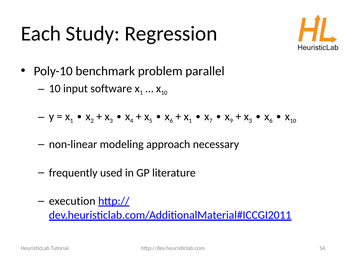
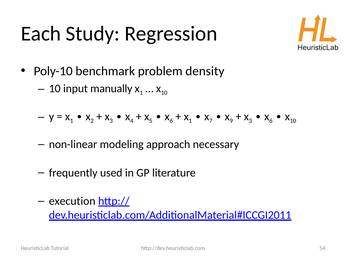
parallel: parallel -> density
software: software -> manually
